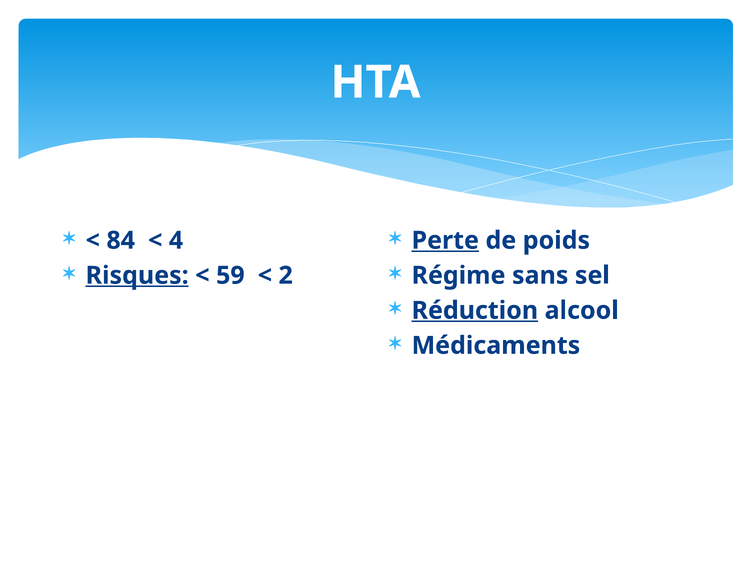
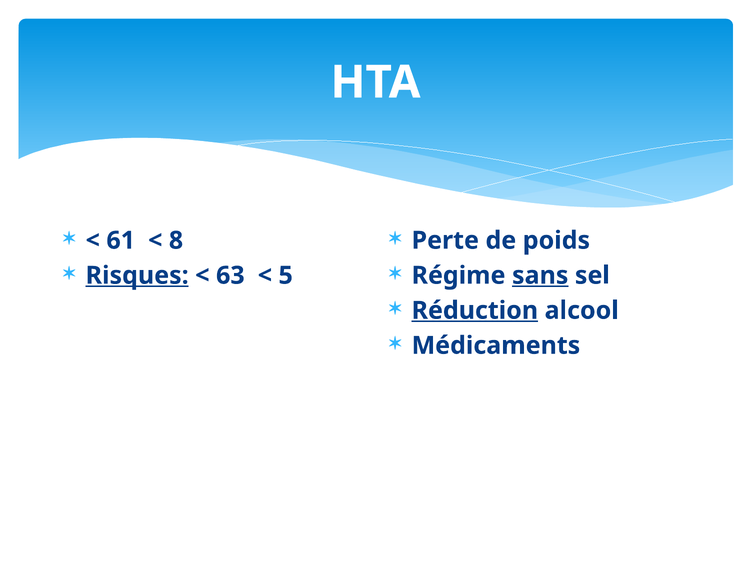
84: 84 -> 61
4: 4 -> 8
Perte underline: present -> none
59: 59 -> 63
2: 2 -> 5
sans underline: none -> present
